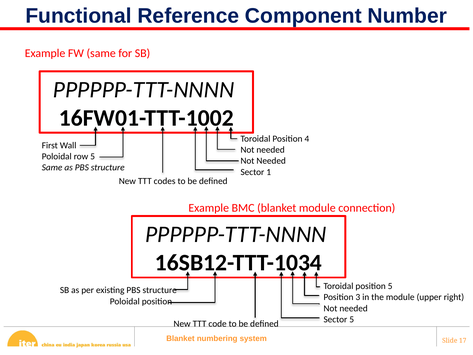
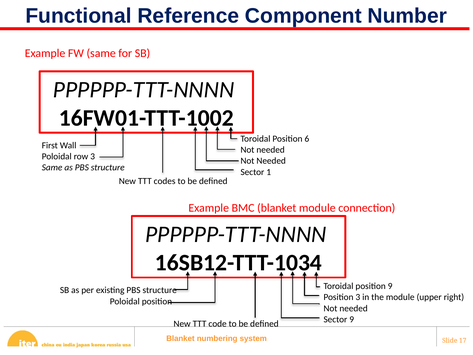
4: 4 -> 6
row 5: 5 -> 3
position 5: 5 -> 9
Sector 5: 5 -> 9
